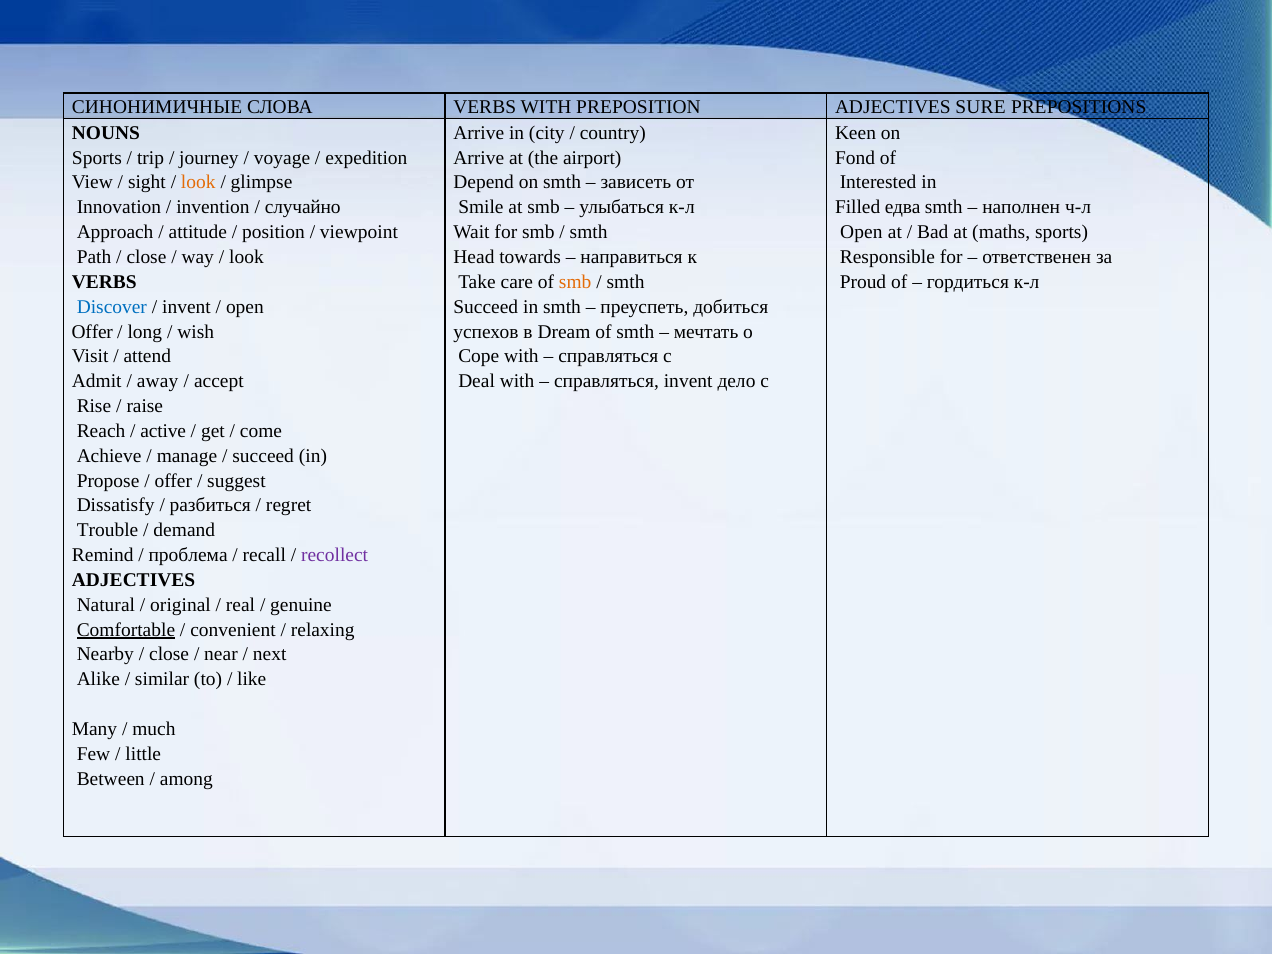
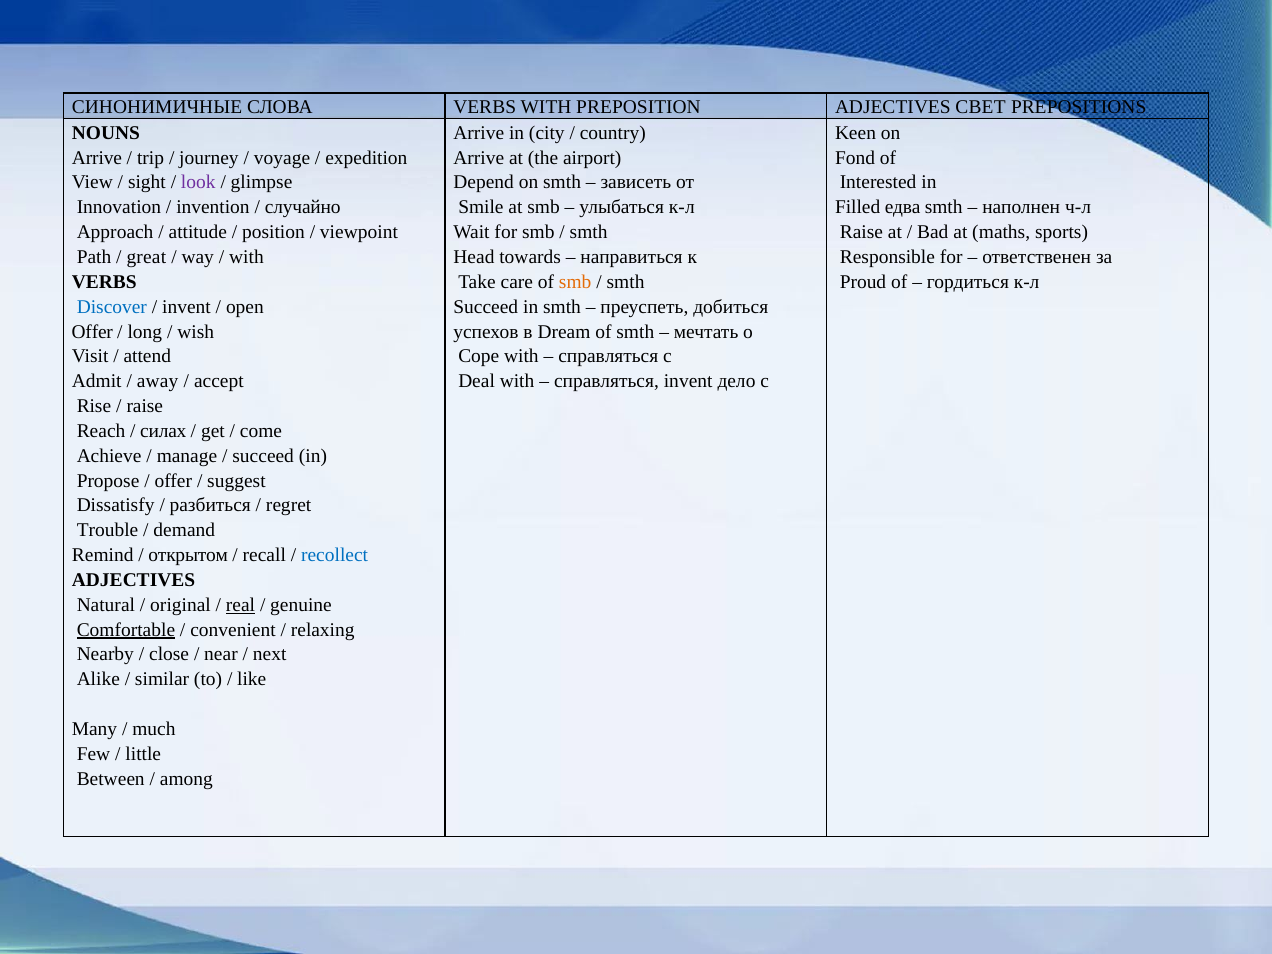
SURE: SURE -> СВЕТ
Sports at (97, 158): Sports -> Arrive
look at (198, 183) colour: orange -> purple
Open at (861, 232): Open -> Raise
close at (146, 257): close -> great
look at (246, 257): look -> with
active: active -> силах
проблема: проблема -> открытом
recollect colour: purple -> blue
real underline: none -> present
